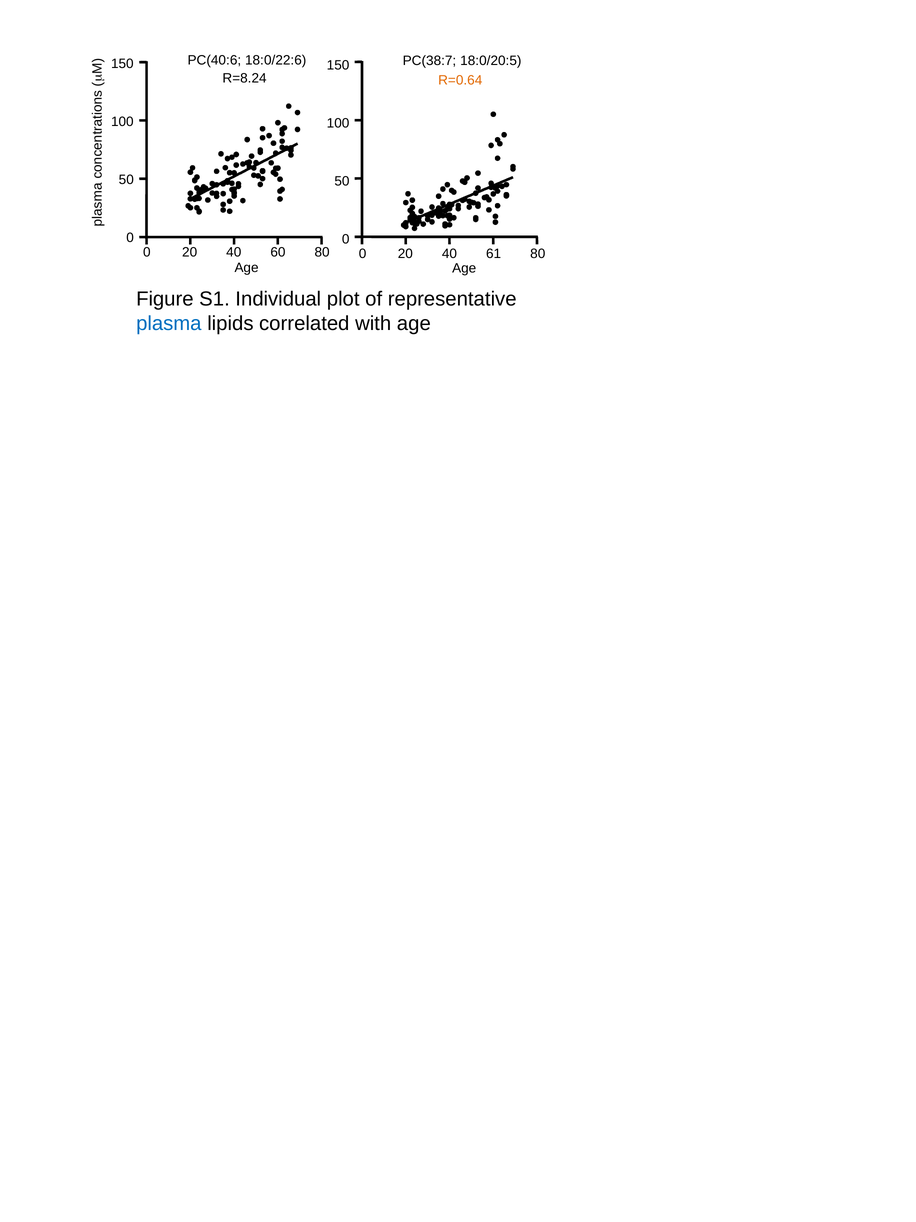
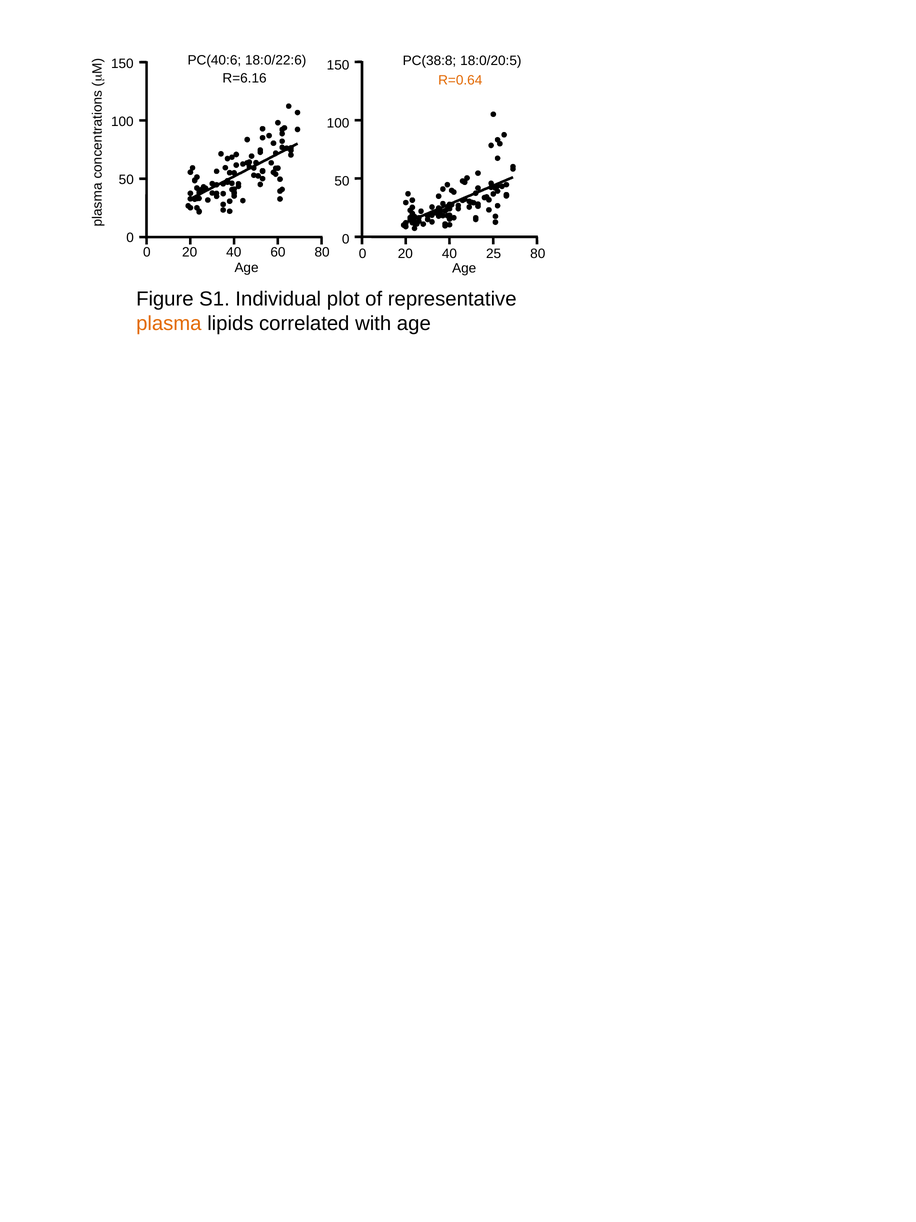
PC(38:7: PC(38:7 -> PC(38:8
R=8.24: R=8.24 -> R=6.16
61: 61 -> 25
plasma colour: blue -> orange
